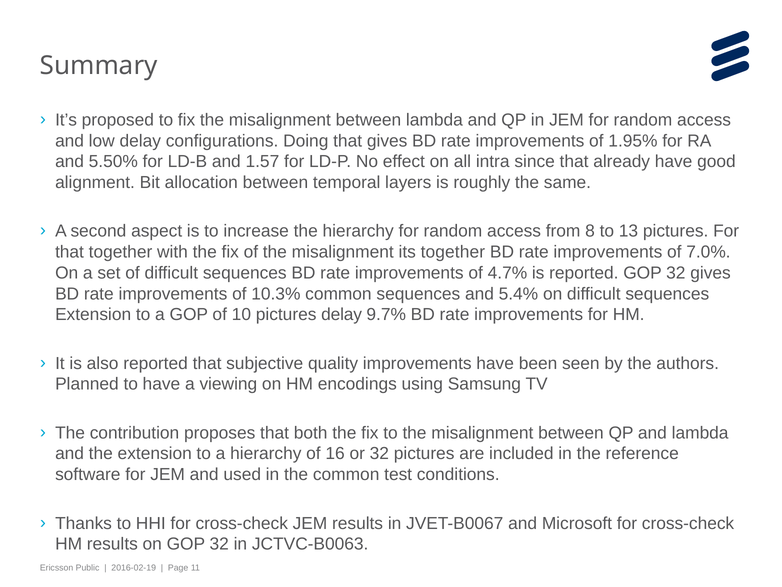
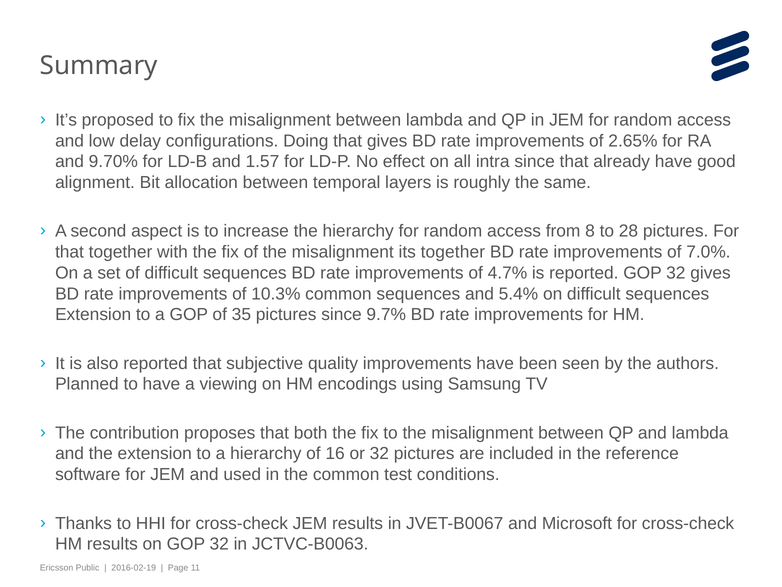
1.95%: 1.95% -> 2.65%
5.50%: 5.50% -> 9.70%
13: 13 -> 28
10: 10 -> 35
pictures delay: delay -> since
